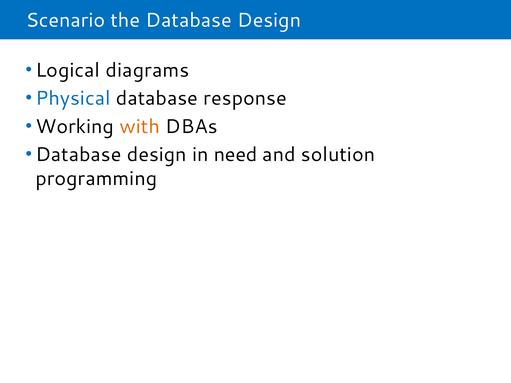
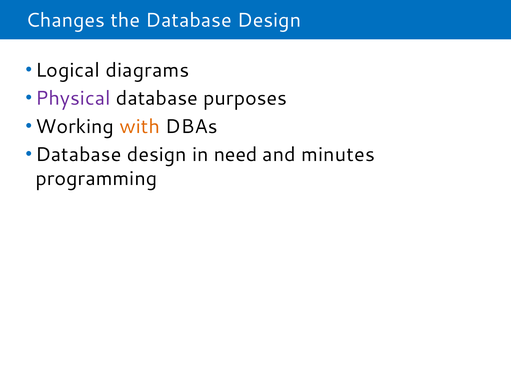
Scenario: Scenario -> Changes
Physical colour: blue -> purple
response: response -> purposes
solution: solution -> minutes
